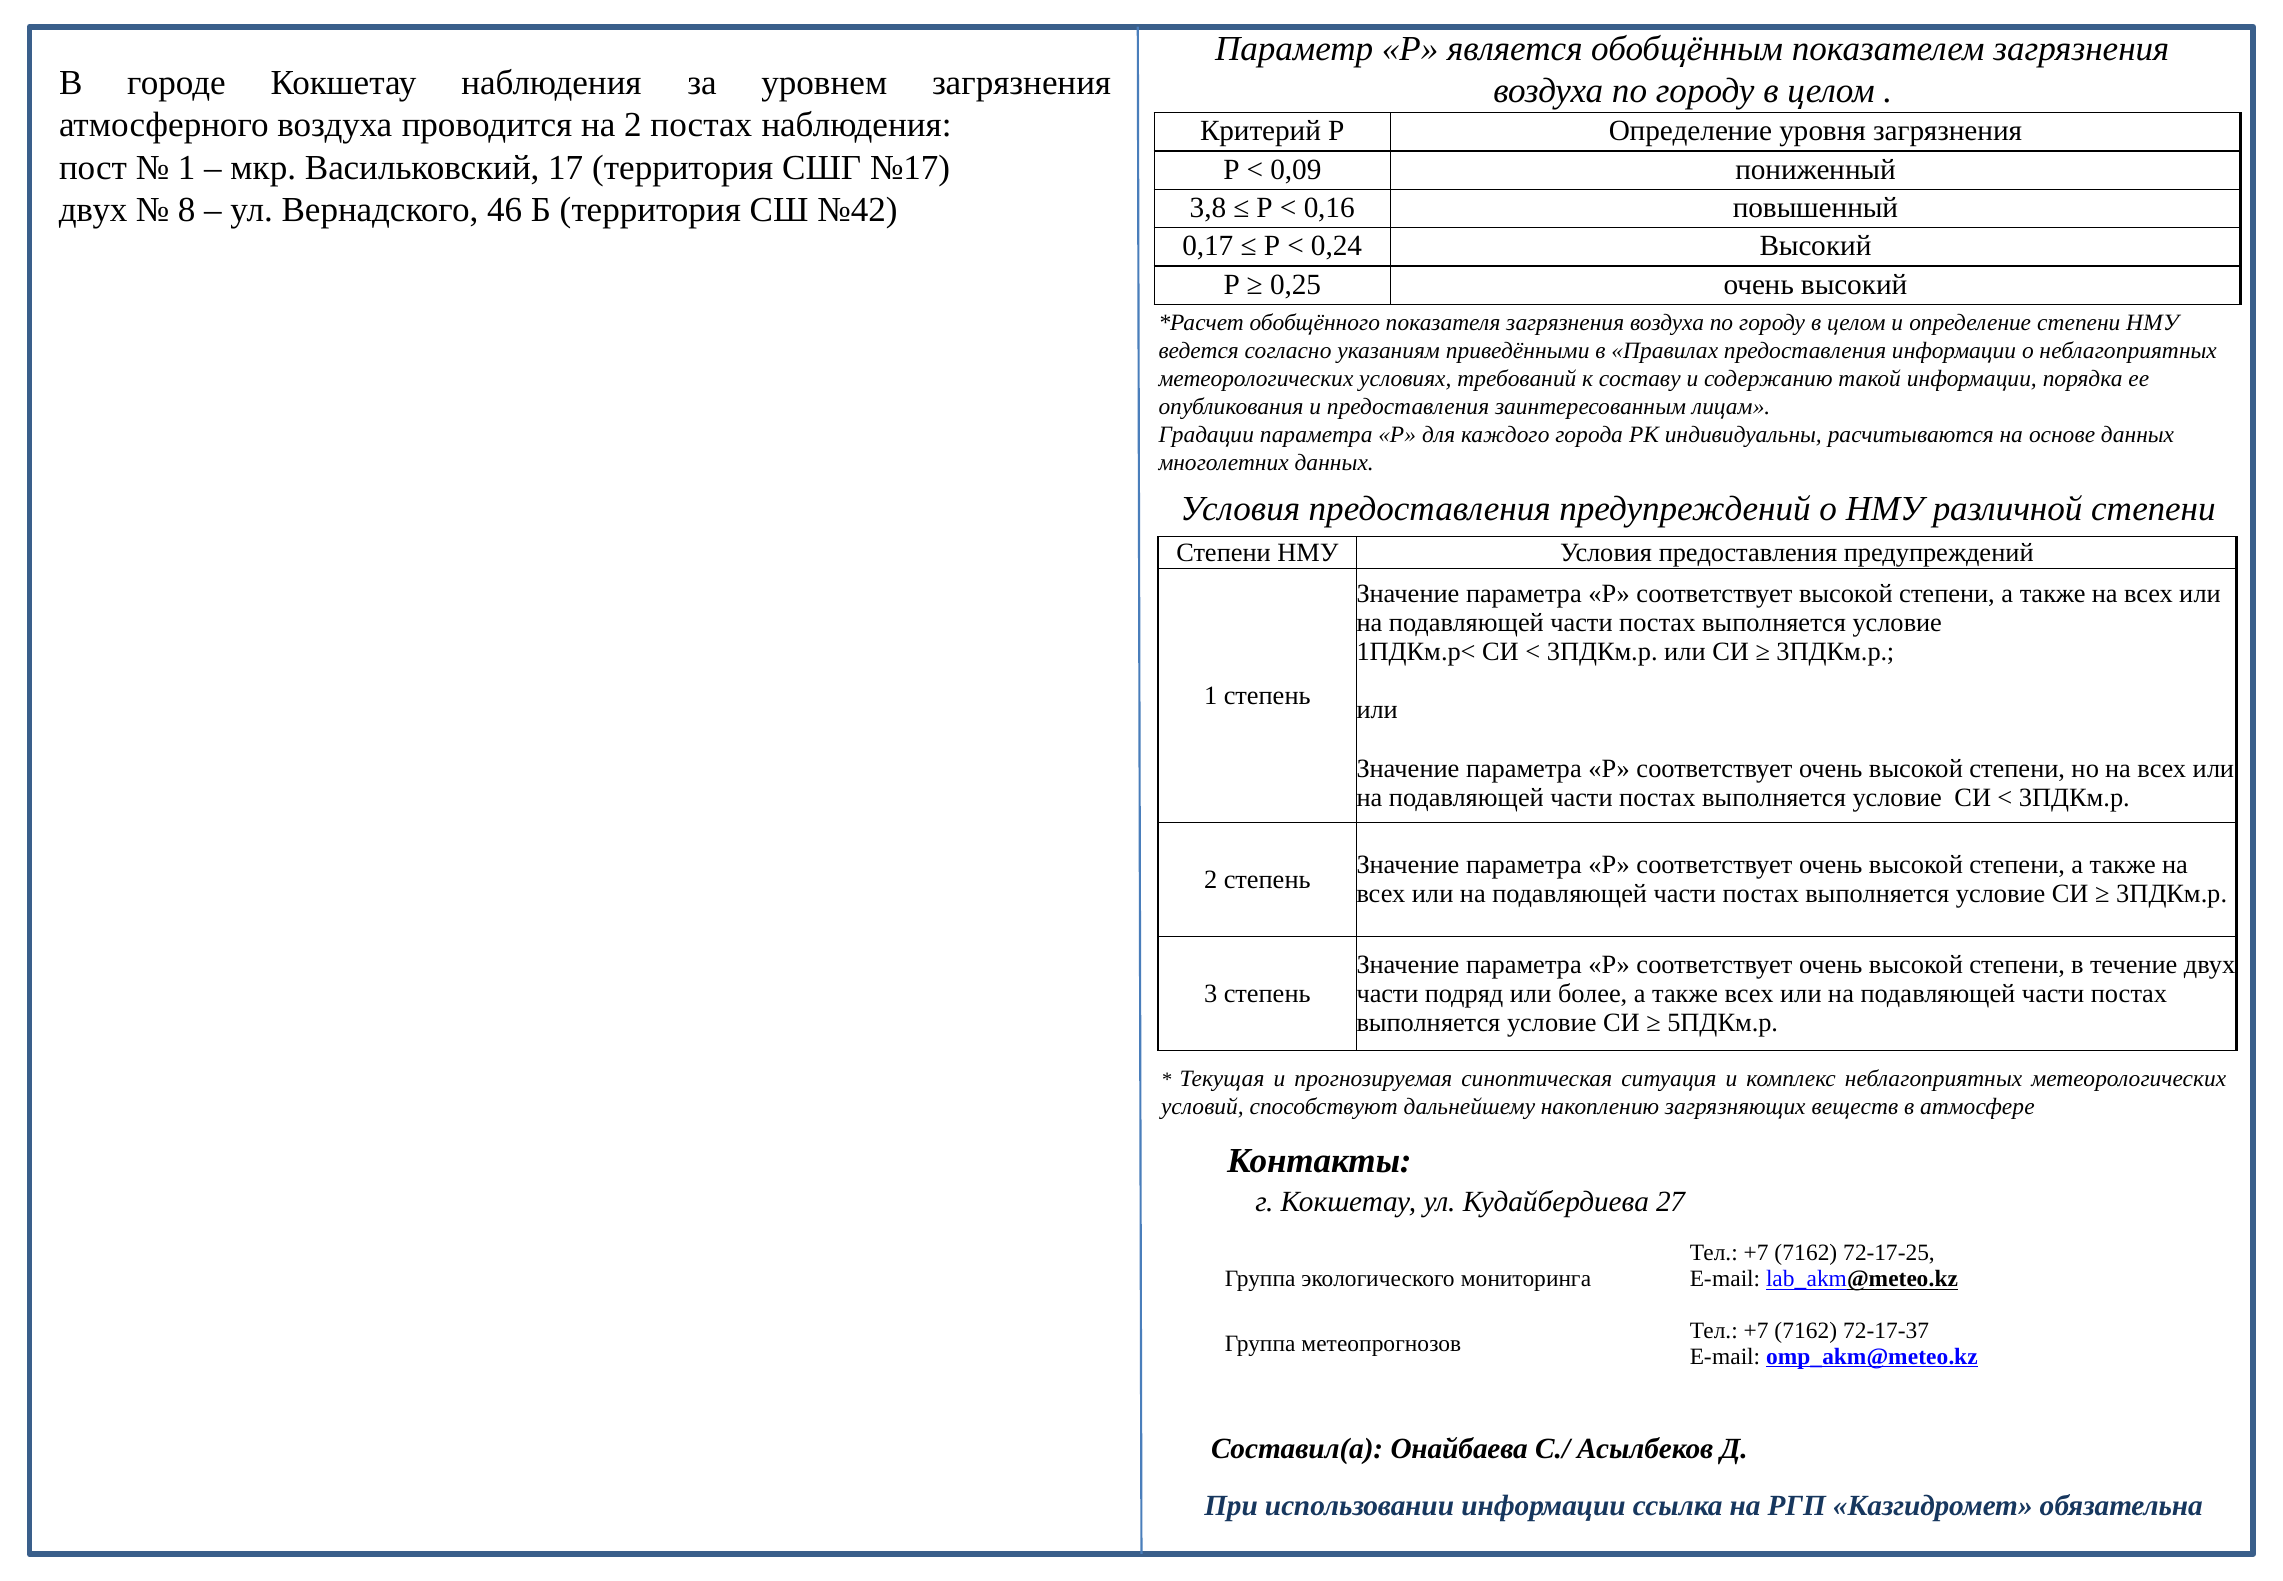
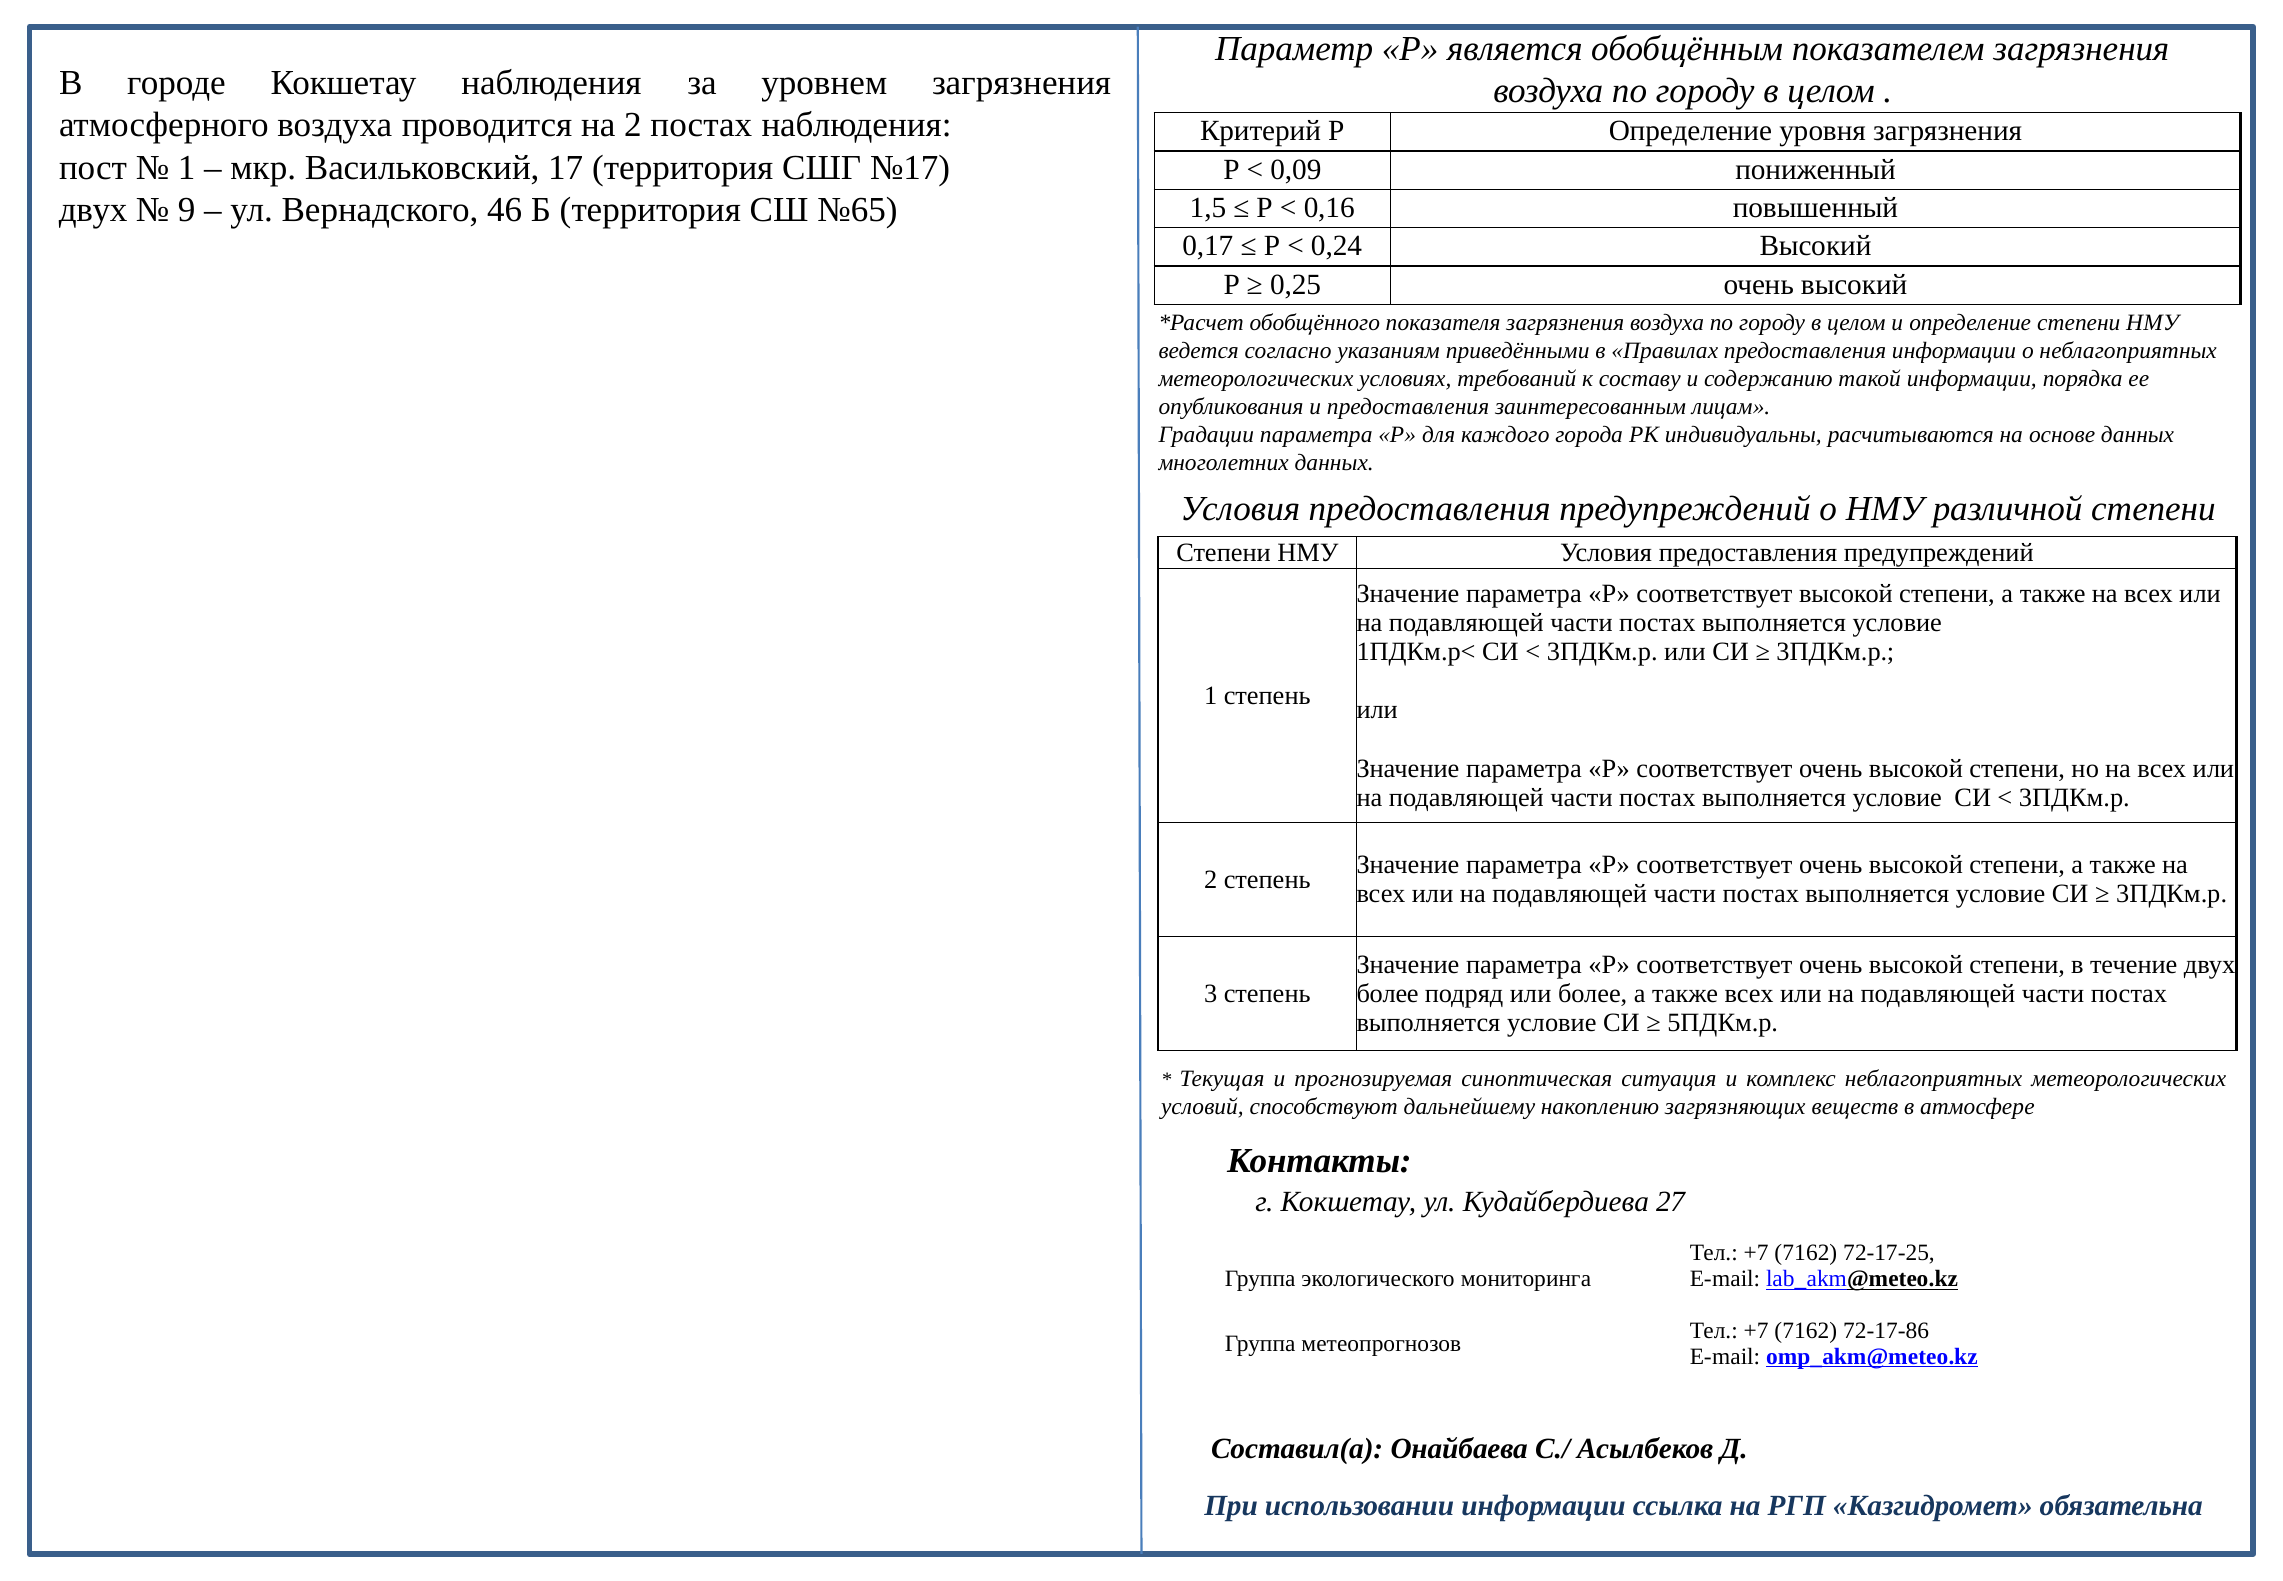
8: 8 -> 9
№42: №42 -> №65
3,8: 3,8 -> 1,5
части at (1388, 993): части -> более
72-17-37: 72-17-37 -> 72-17-86
